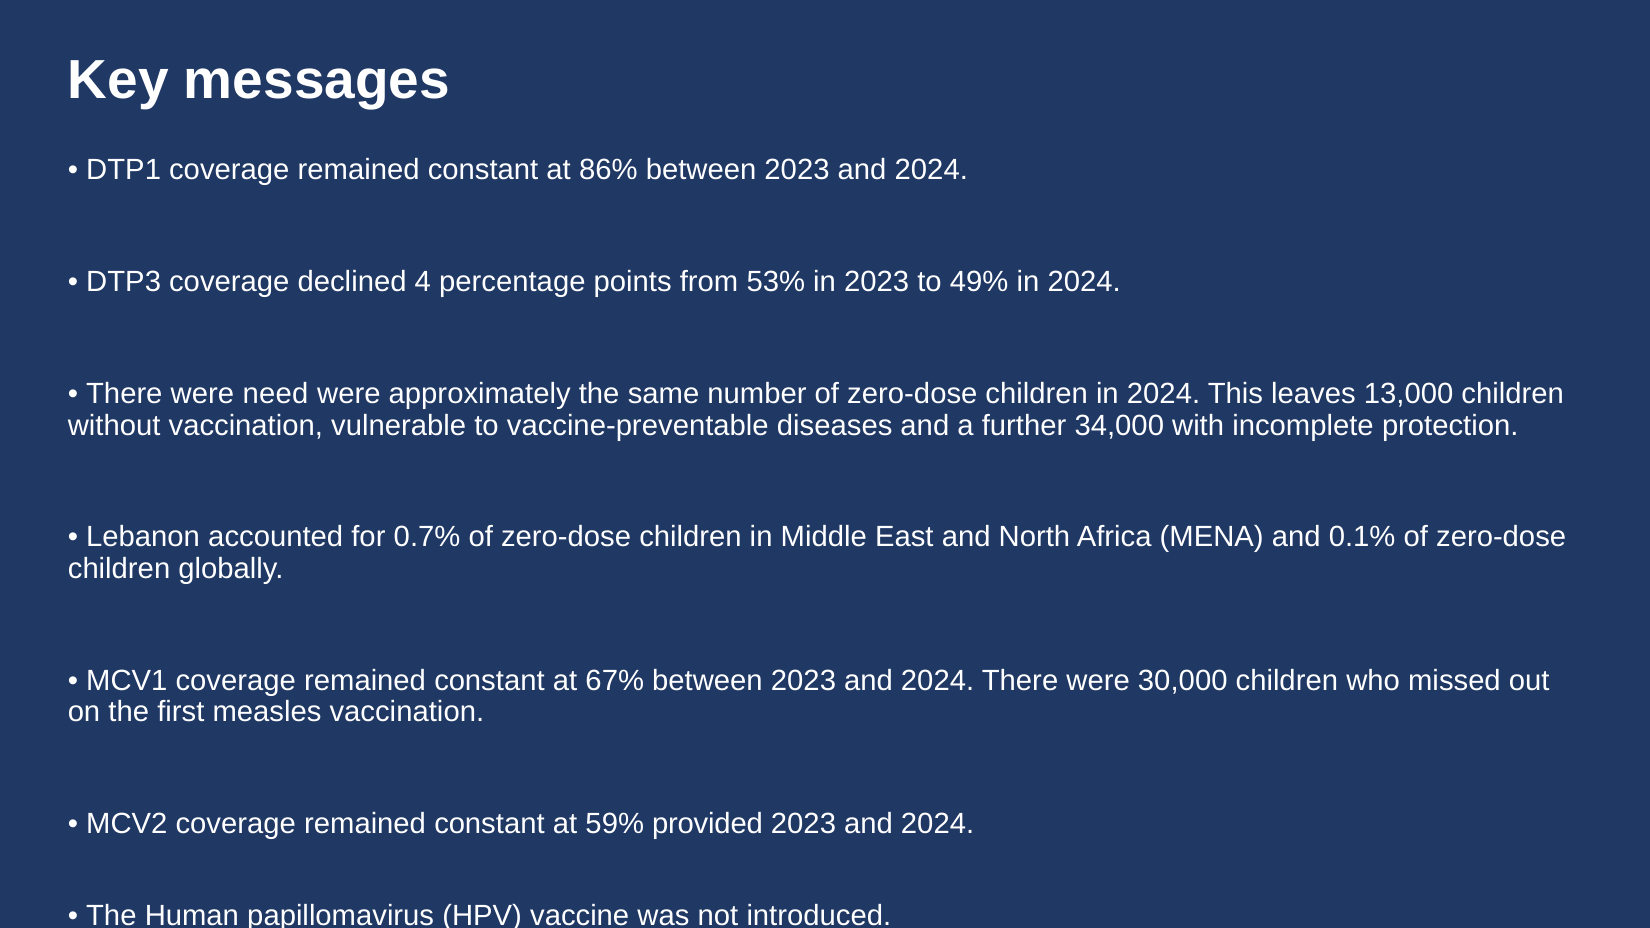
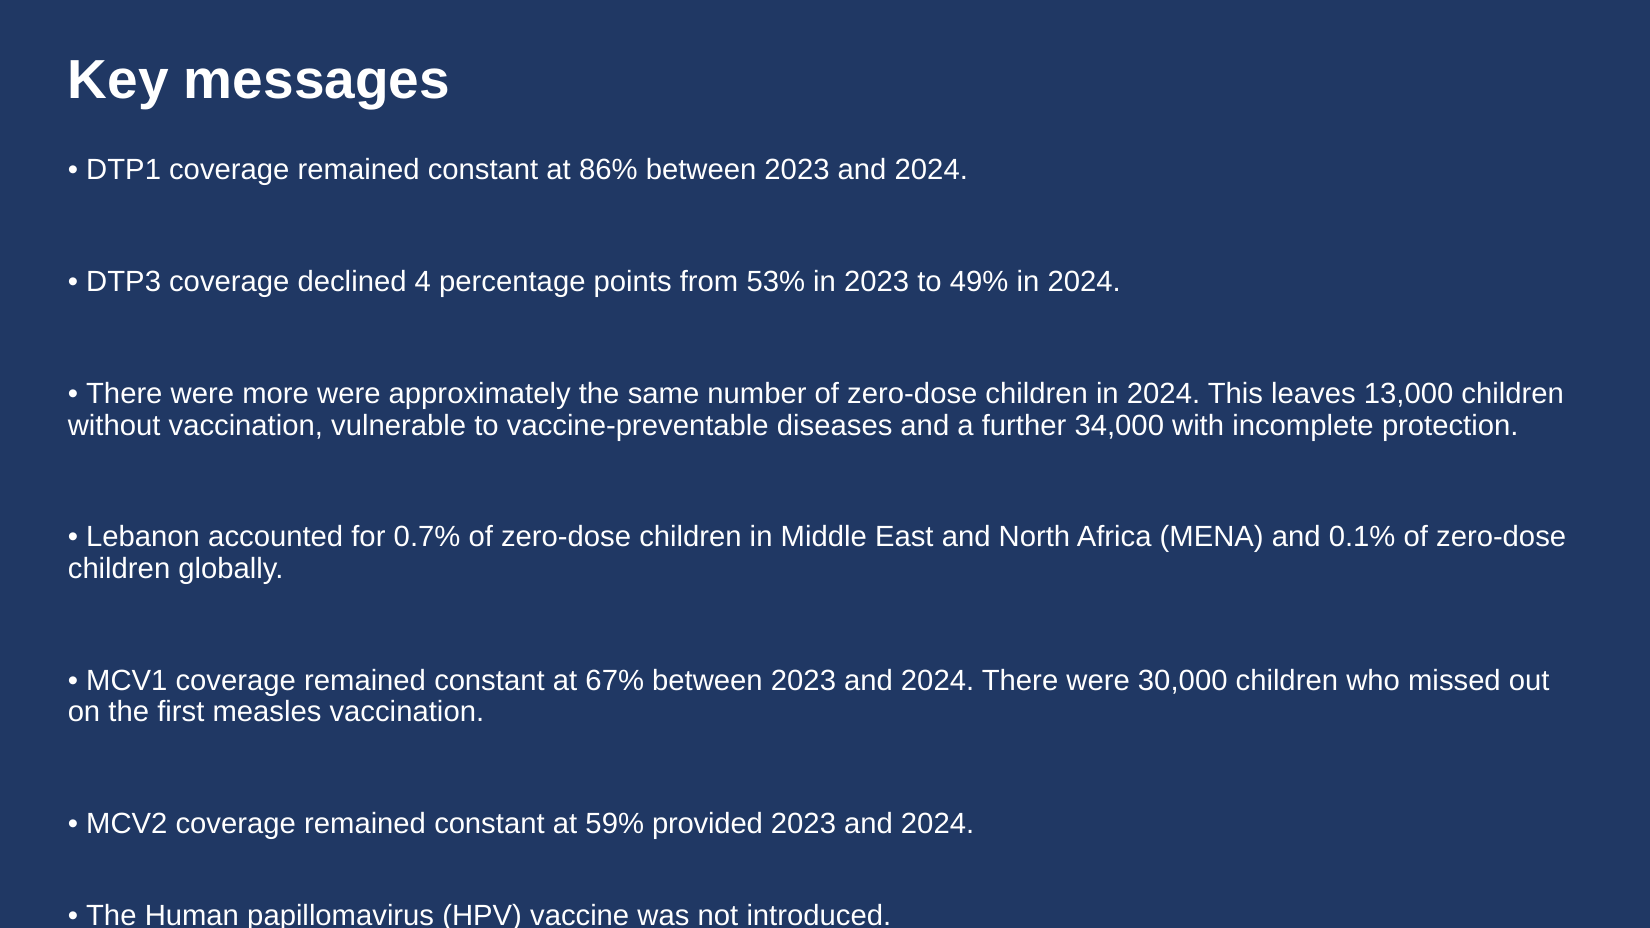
need: need -> more
